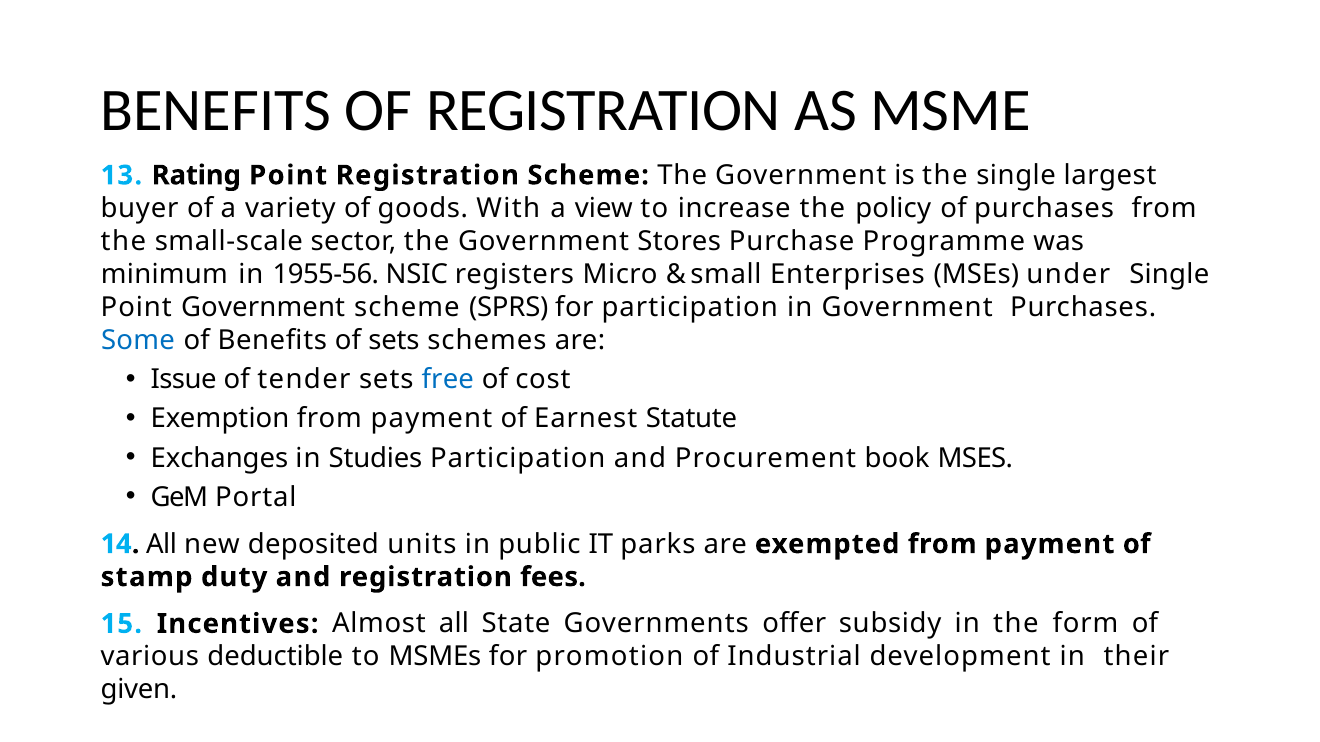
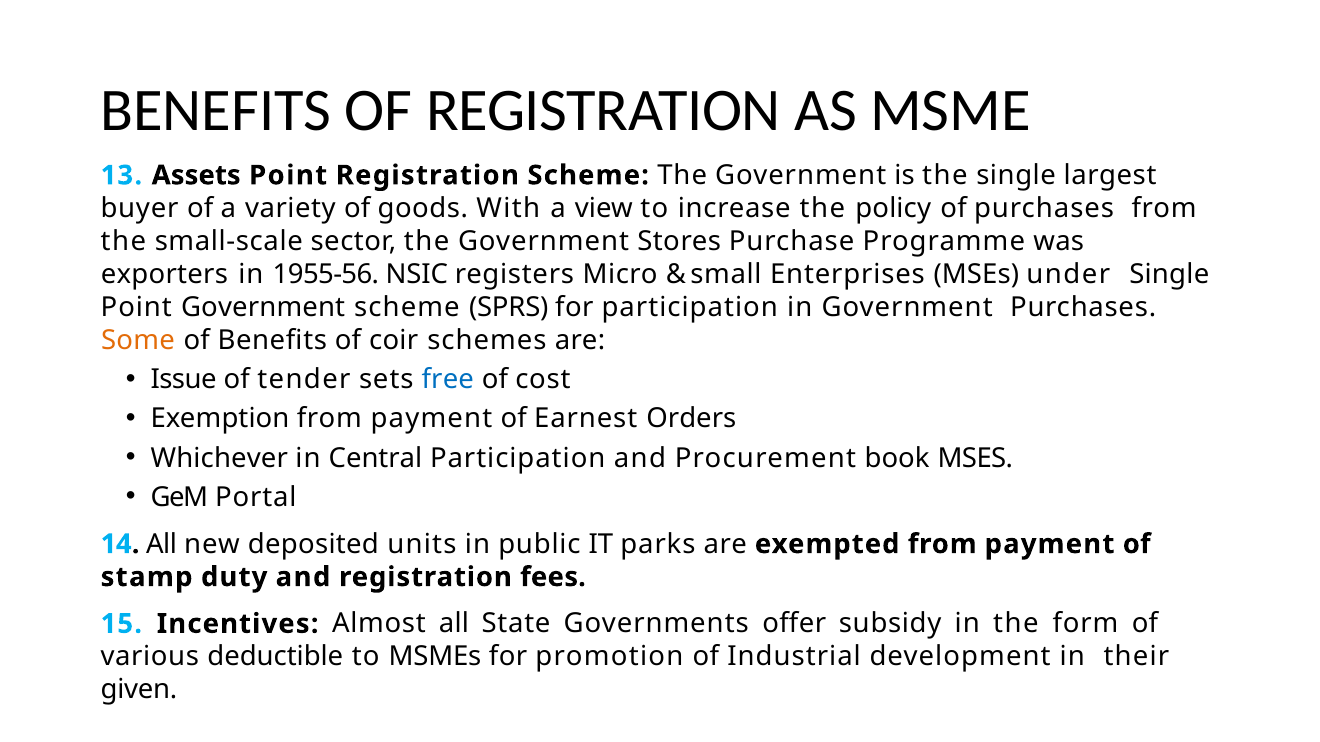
Rating: Rating -> Assets
minimum: minimum -> exporters
Some colour: blue -> orange
of sets: sets -> coir
Statute: Statute -> Orders
Exchanges: Exchanges -> Whichever
Studies: Studies -> Central
